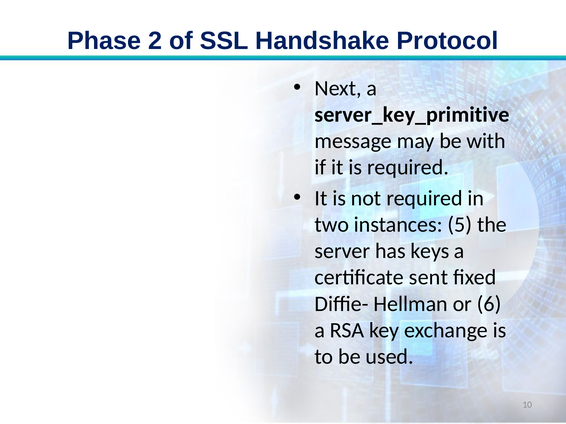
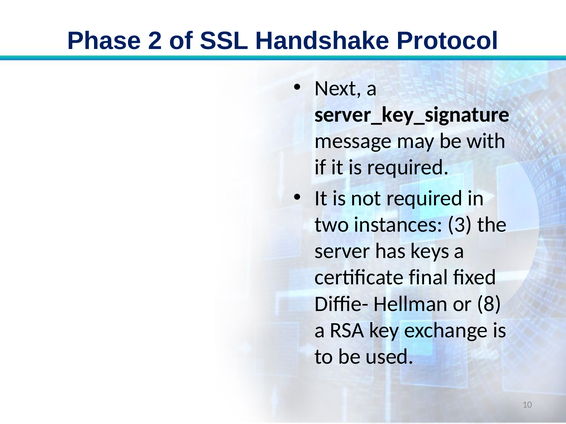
server_key_primitive: server_key_primitive -> server_key_signature
5: 5 -> 3
sent: sent -> final
6: 6 -> 8
